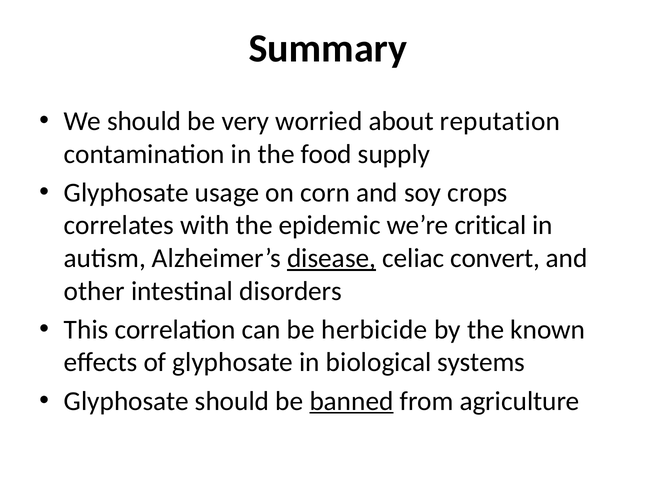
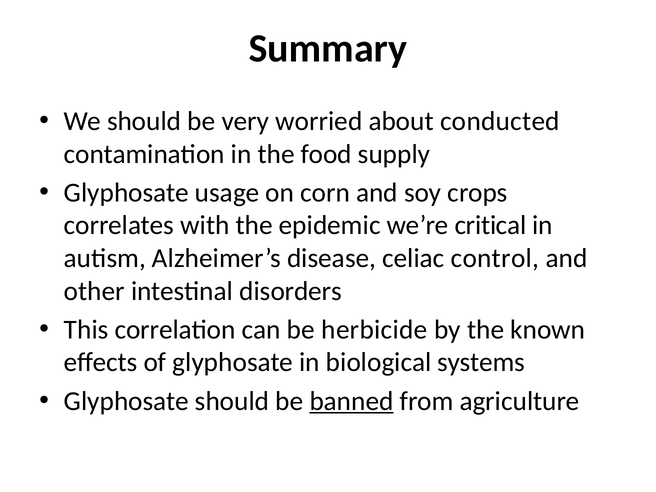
reputation: reputation -> conducted
disease underline: present -> none
convert: convert -> control
